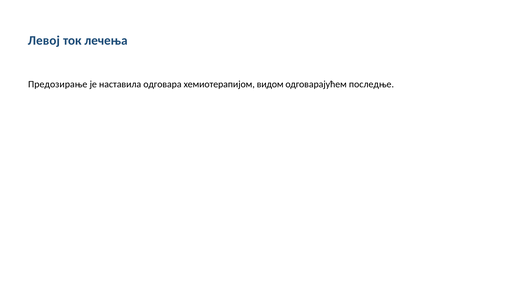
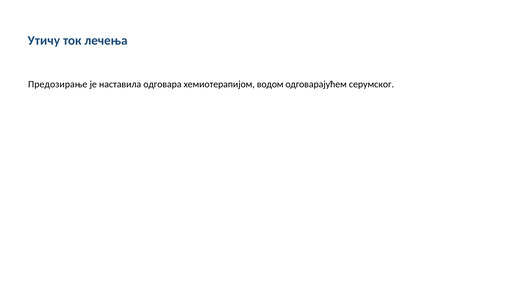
Левој: Левој -> Утичу
видом: видом -> водом
последње: последње -> серумског
